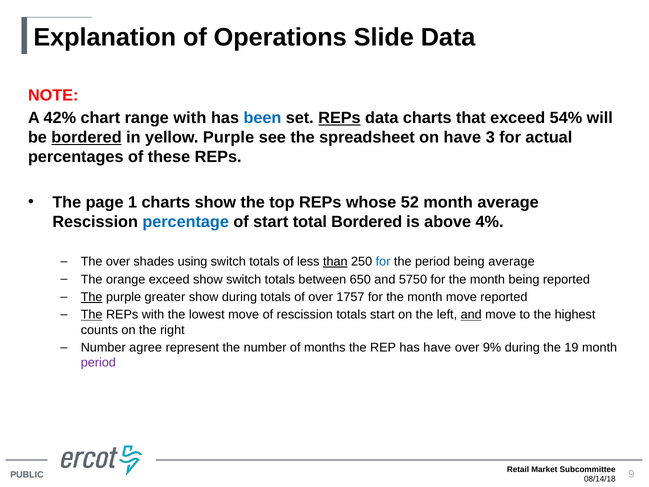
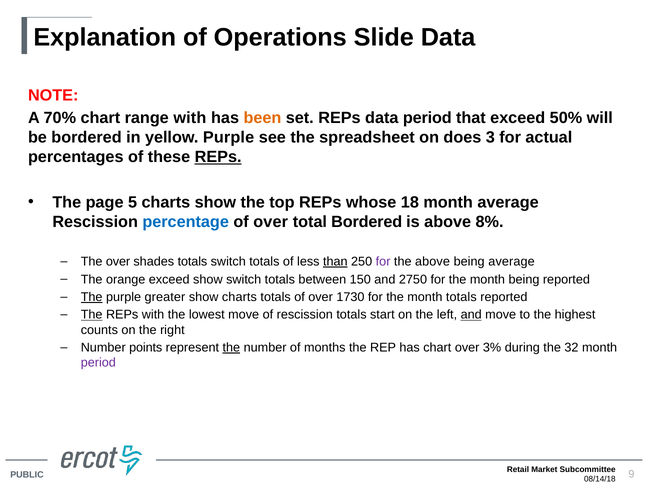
42%: 42% -> 70%
been colour: blue -> orange
REPs at (339, 118) underline: present -> none
data charts: charts -> period
54%: 54% -> 50%
bordered at (87, 137) underline: present -> none
on have: have -> does
REPs at (218, 157) underline: none -> present
1: 1 -> 5
52: 52 -> 18
start at (271, 222): start -> over
4%: 4% -> 8%
shades using: using -> totals
for at (383, 262) colour: blue -> purple
the period: period -> above
650: 650 -> 150
5750: 5750 -> 2750
show during: during -> charts
1757: 1757 -> 1730
month move: move -> totals
agree: agree -> points
the at (231, 347) underline: none -> present
has have: have -> chart
9%: 9% -> 3%
19: 19 -> 32
